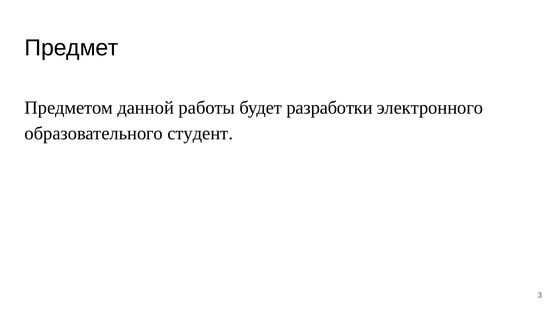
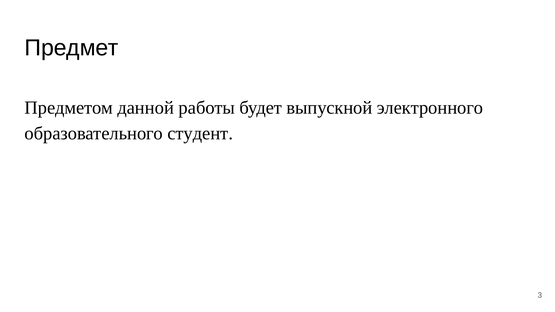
разработки: разработки -> выпускной
